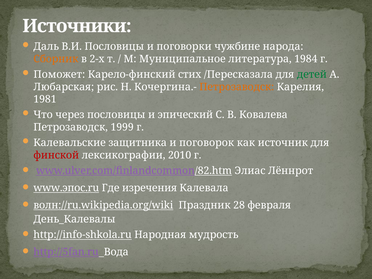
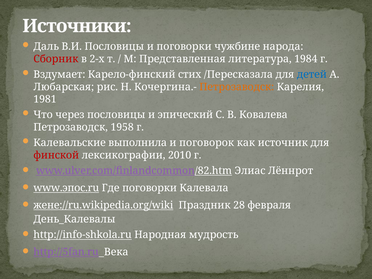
Сборник colour: orange -> red
Муниципальное: Муниципальное -> Представленная
Поможет: Поможет -> Вздумает
детей colour: green -> blue
1999: 1999 -> 1958
защитника: защитника -> выполнила
Где изречения: изречения -> поговорки
волн://ru.wikipedia.org/wiki: волн://ru.wikipedia.org/wiki -> жене://ru.wikipedia.org/wiki
Вода: Вода -> Века
